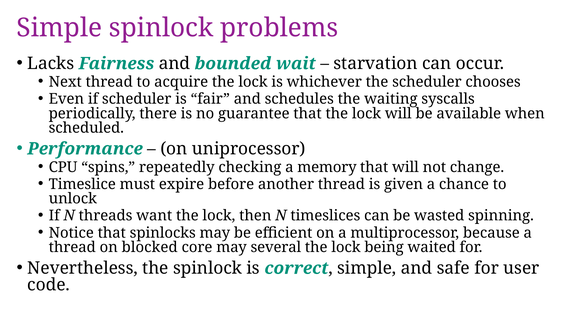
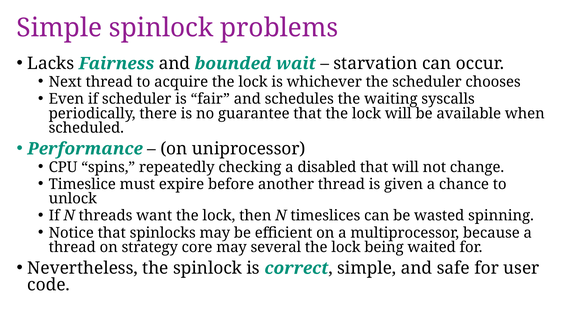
memory: memory -> disabled
blocked: blocked -> strategy
